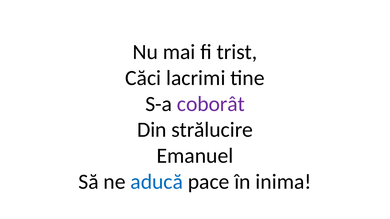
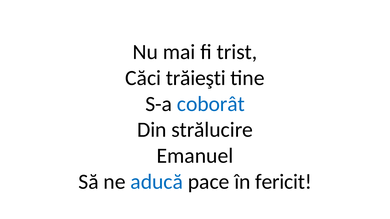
lacrimi: lacrimi -> trăieşti
coborât colour: purple -> blue
inima: inima -> fericit
